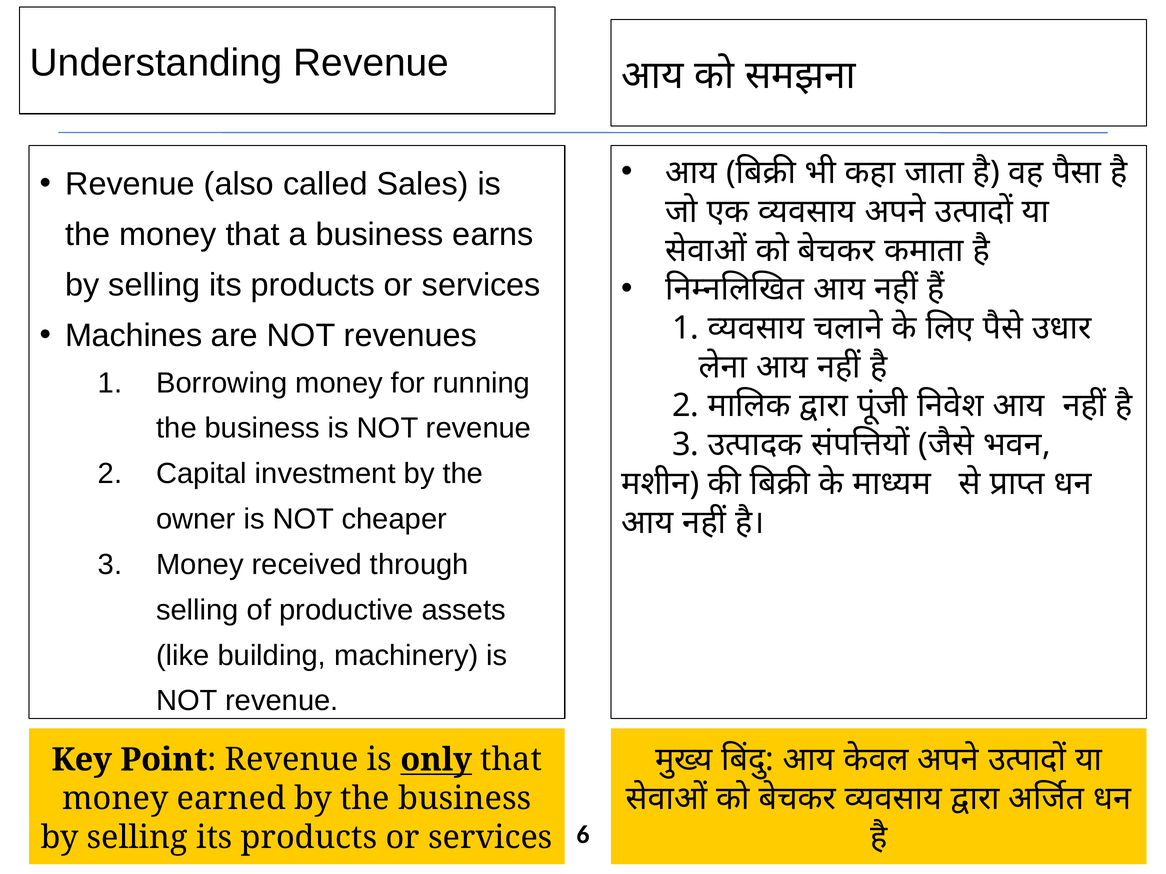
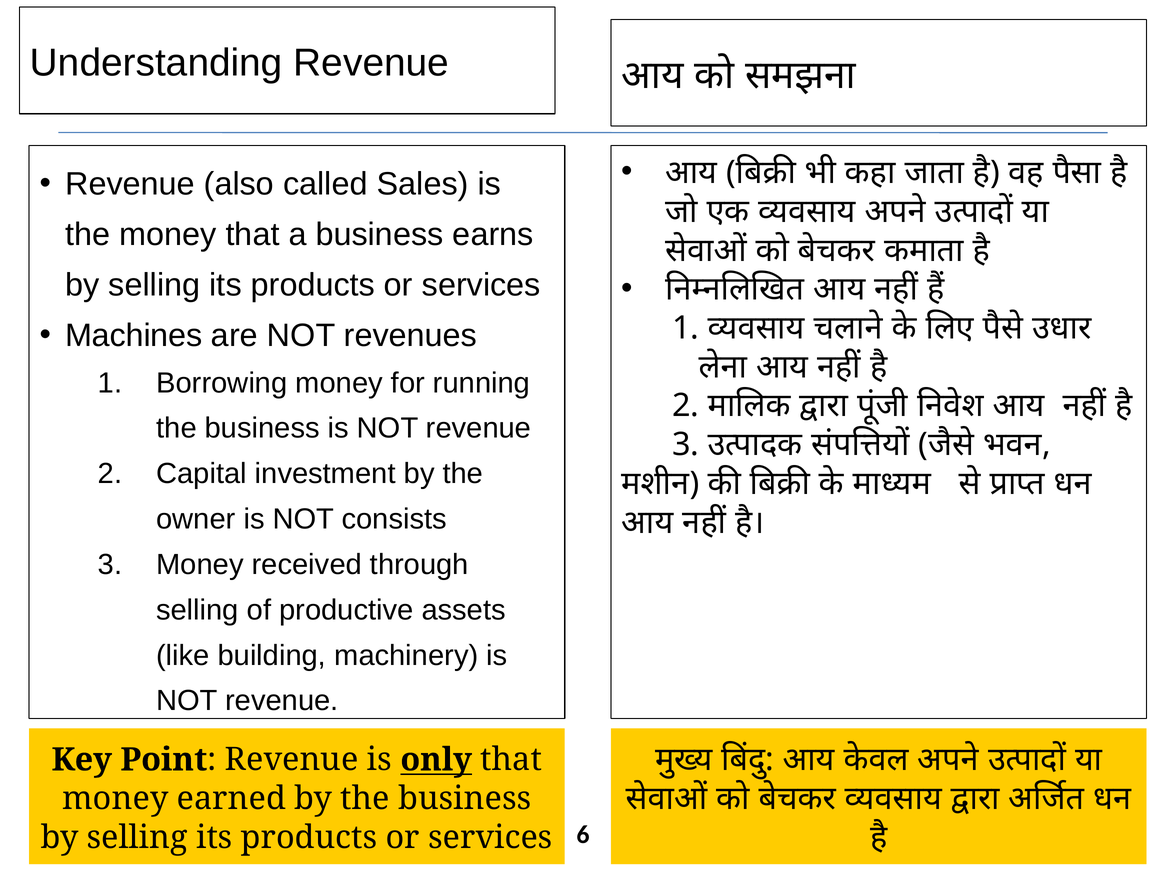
cheaper: cheaper -> consists
